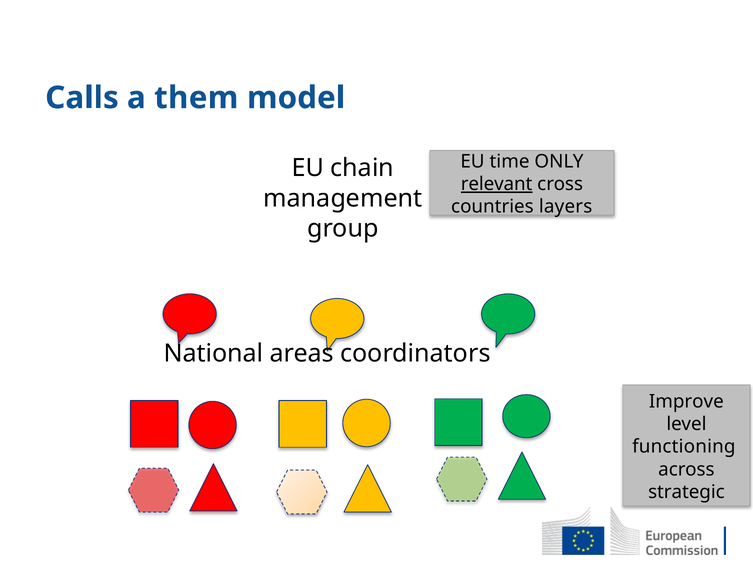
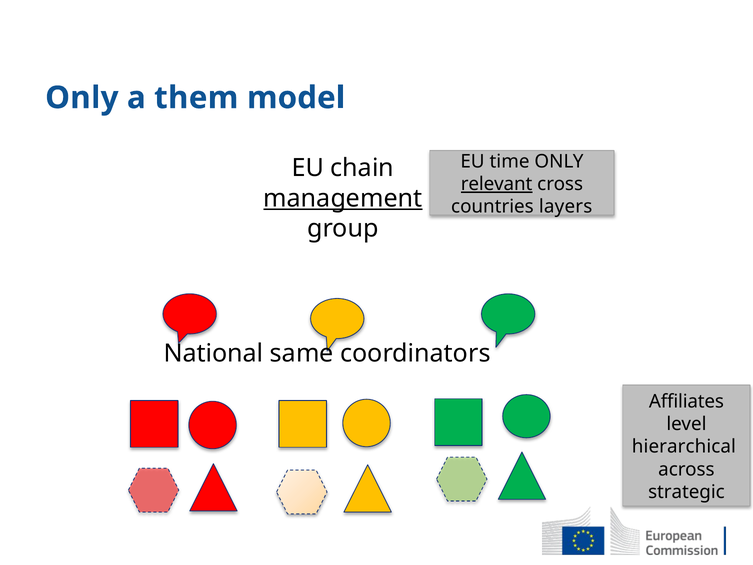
Calls at (82, 98): Calls -> Only
management underline: none -> present
areas: areas -> same
Improve: Improve -> Affiliates
functioning: functioning -> hierarchical
